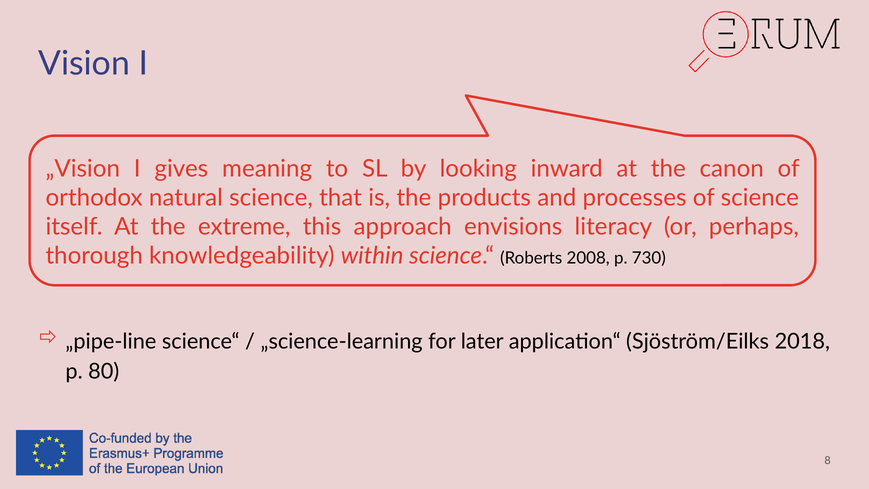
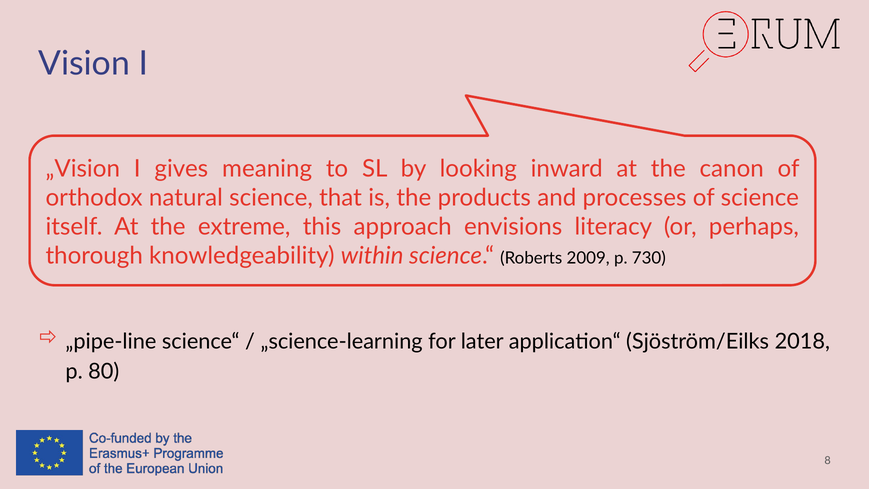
2008: 2008 -> 2009
